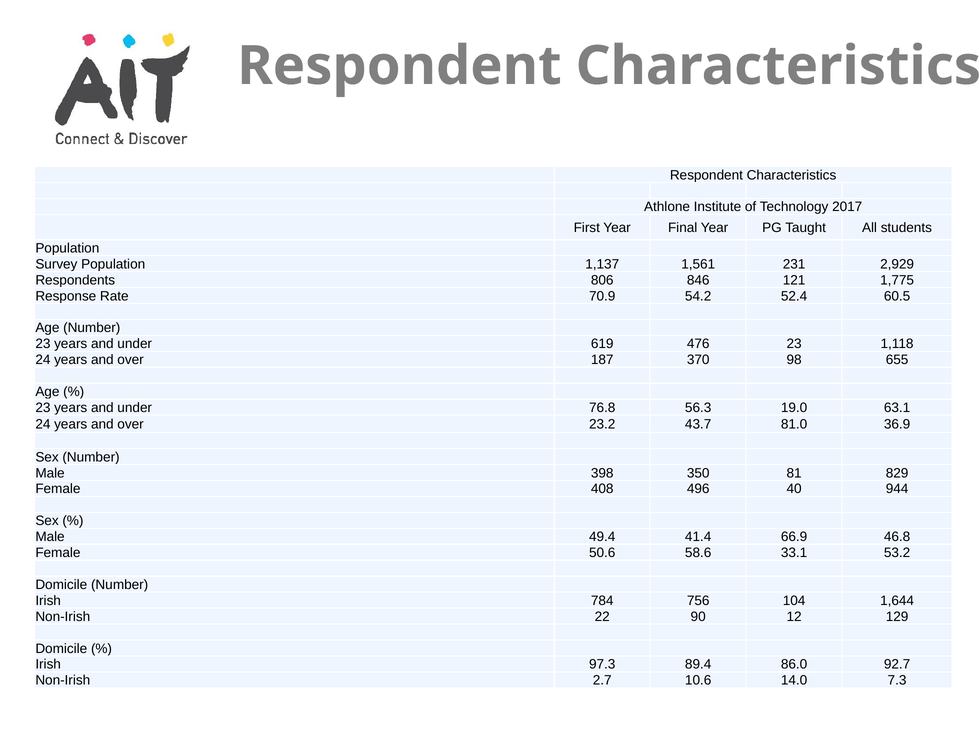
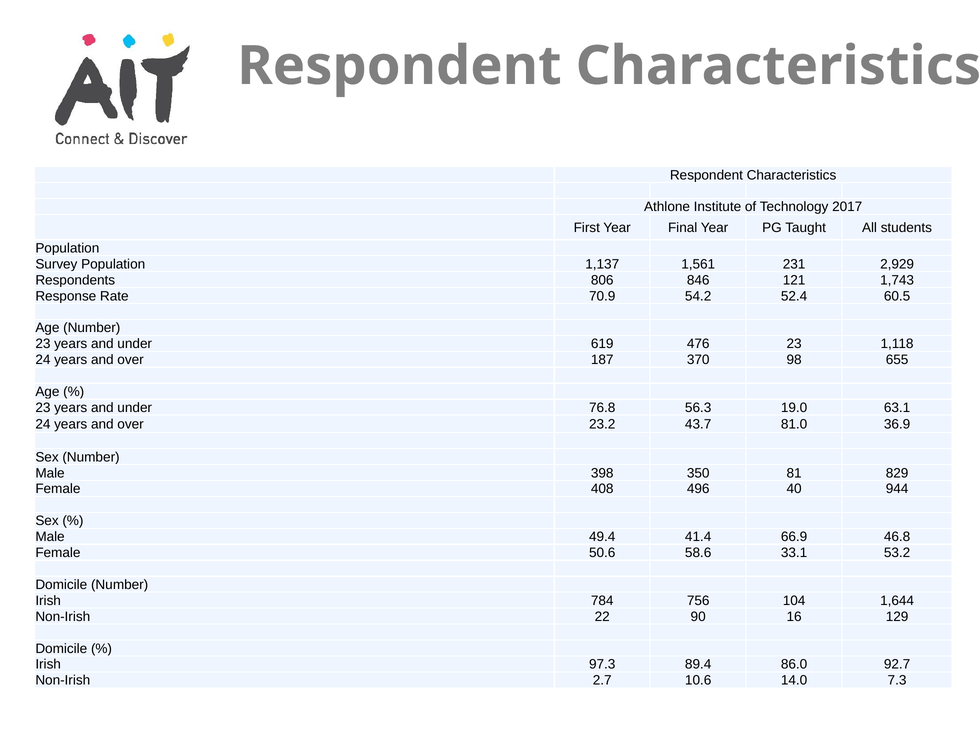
1,775: 1,775 -> 1,743
12: 12 -> 16
